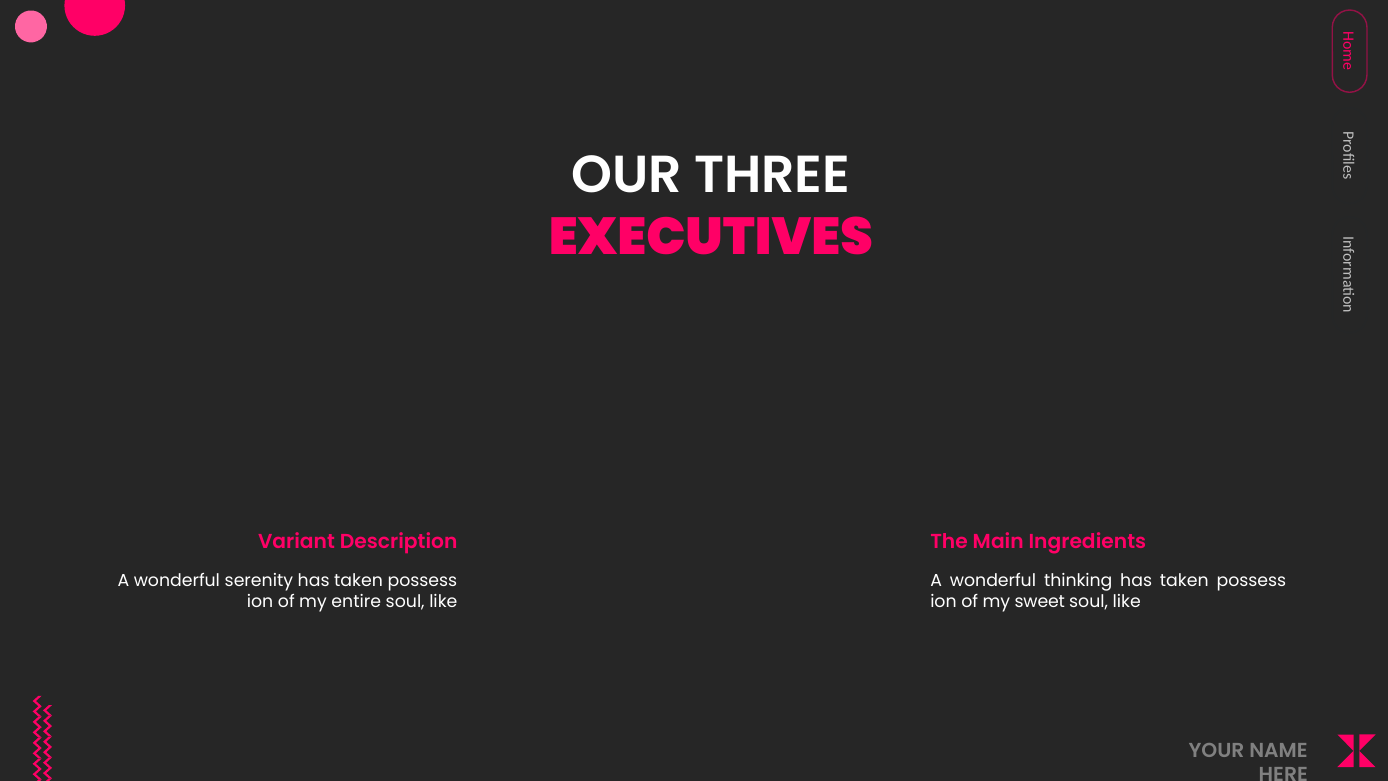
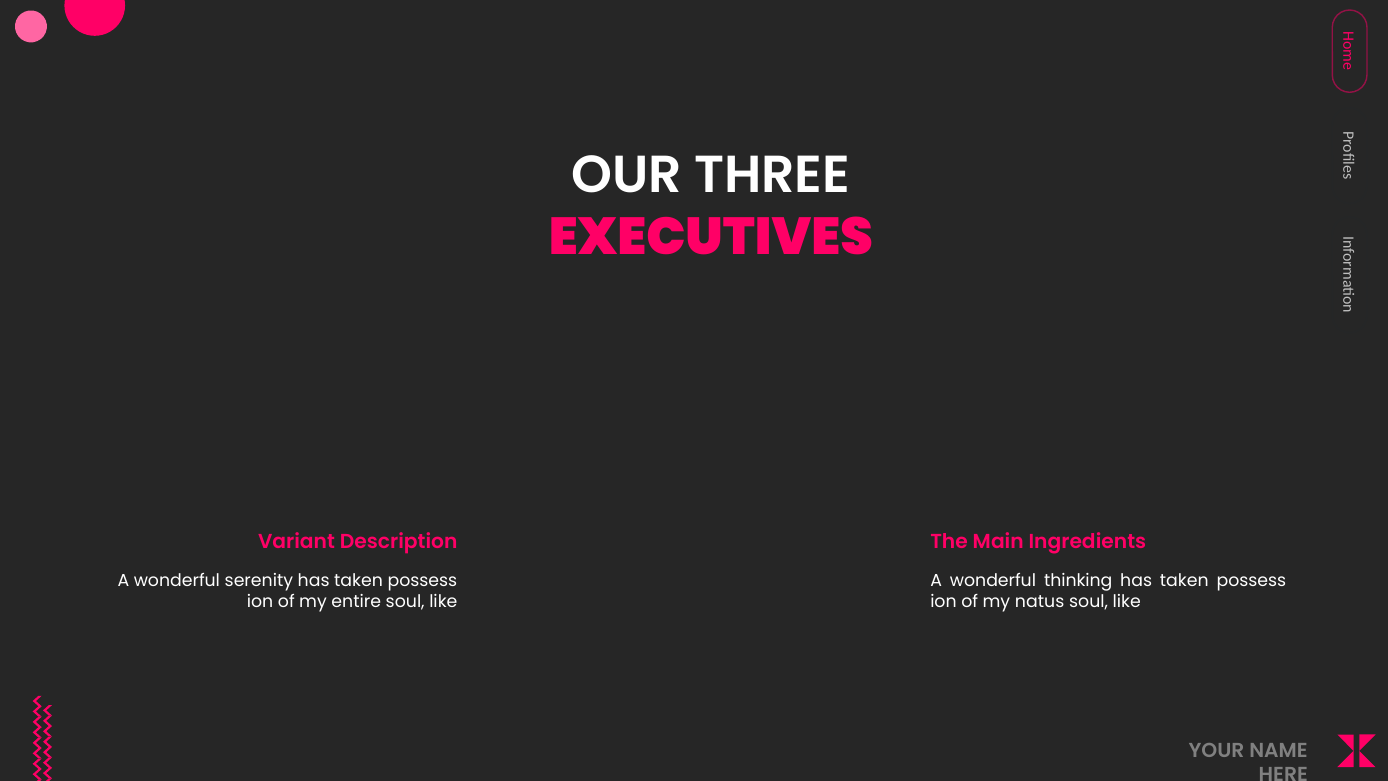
sweet: sweet -> natus
